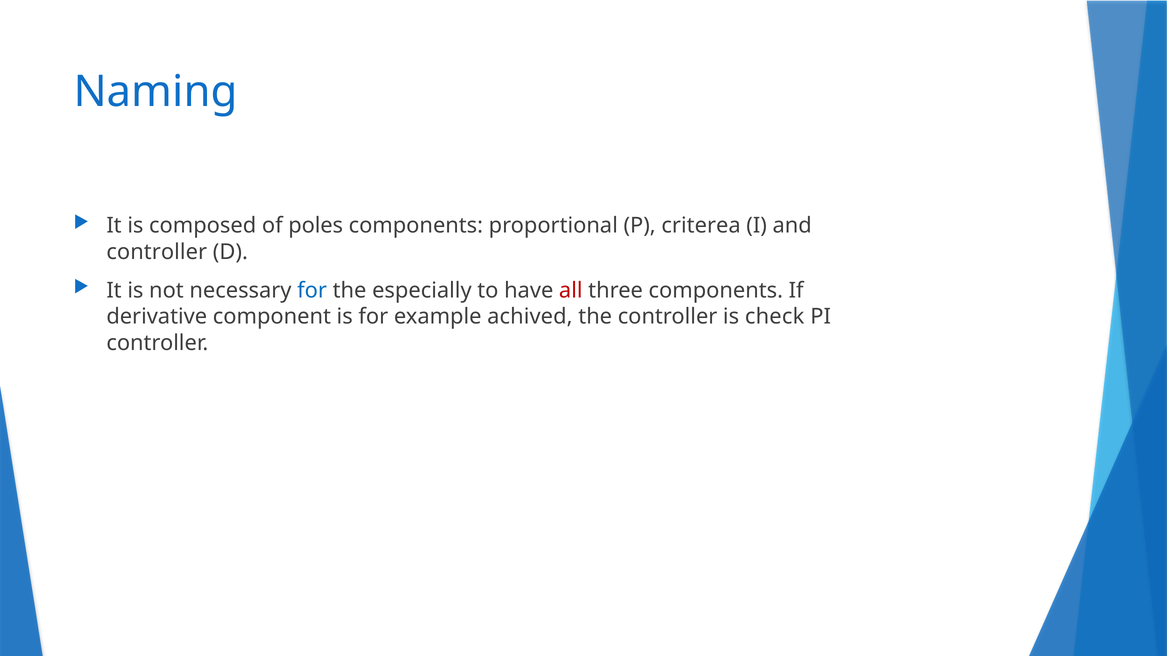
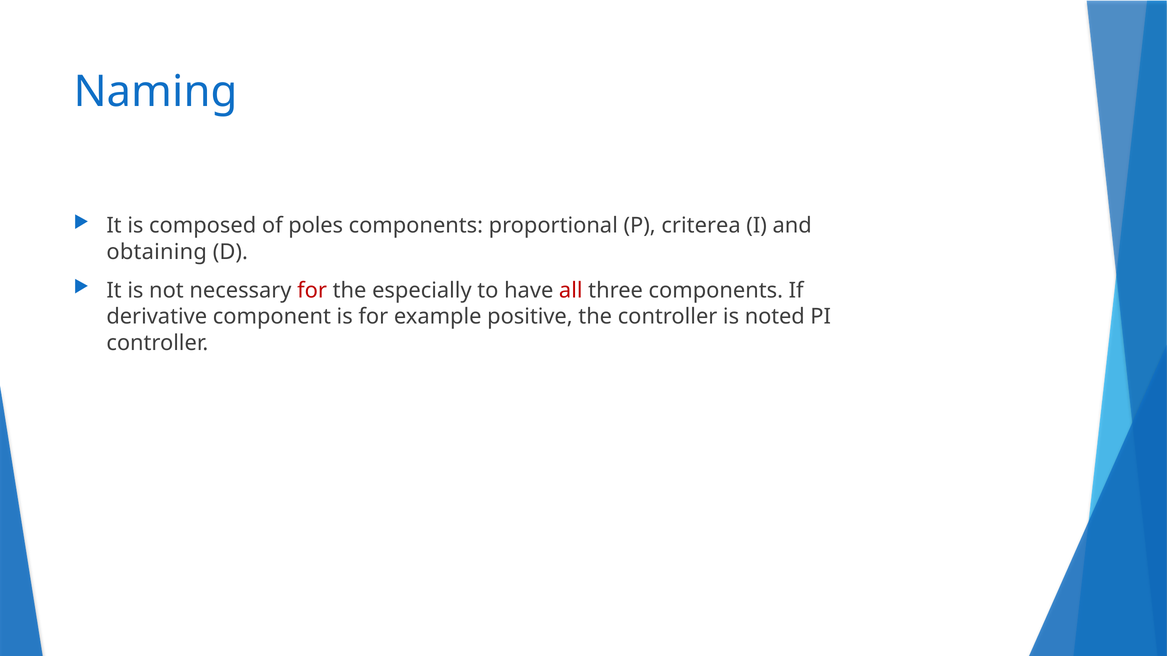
controller at (157, 252): controller -> obtaining
for at (312, 291) colour: blue -> red
achived: achived -> positive
check: check -> noted
